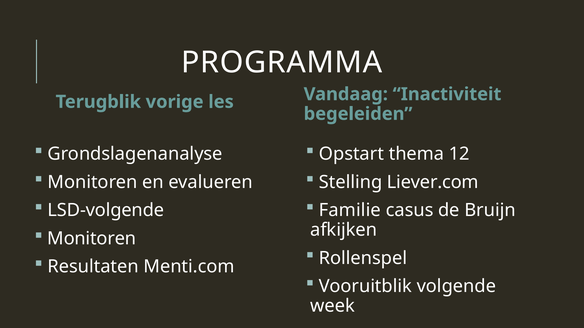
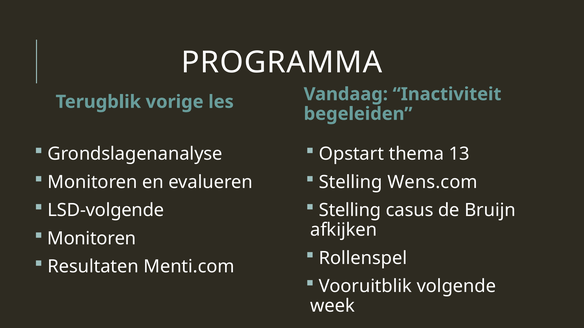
12: 12 -> 13
Liever.com: Liever.com -> Wens.com
Familie at (350, 211): Familie -> Stelling
